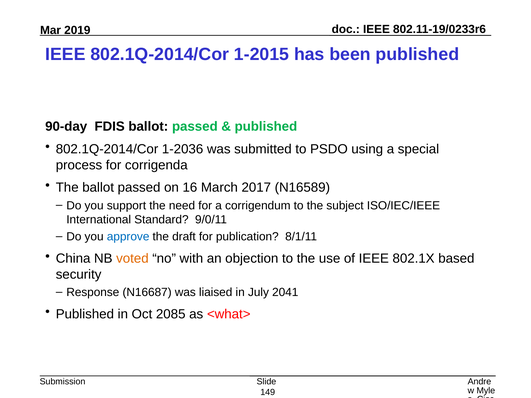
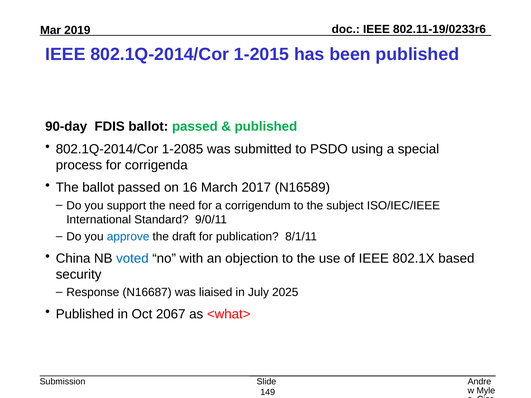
1-2036: 1-2036 -> 1-2085
voted colour: orange -> blue
2041: 2041 -> 2025
2085: 2085 -> 2067
